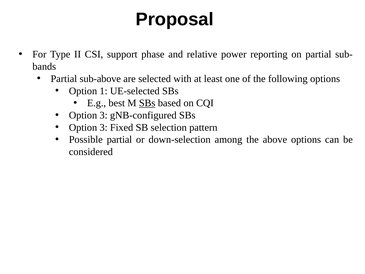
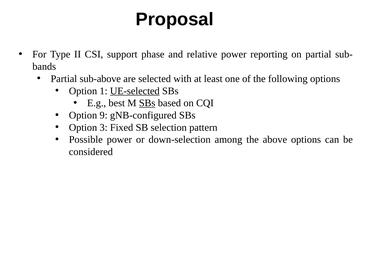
UE-selected underline: none -> present
3 at (104, 115): 3 -> 9
Possible partial: partial -> power
